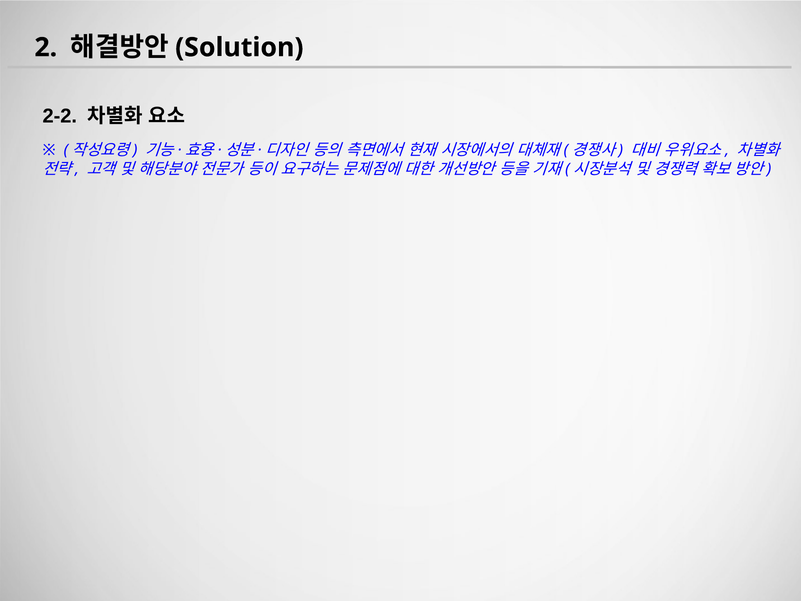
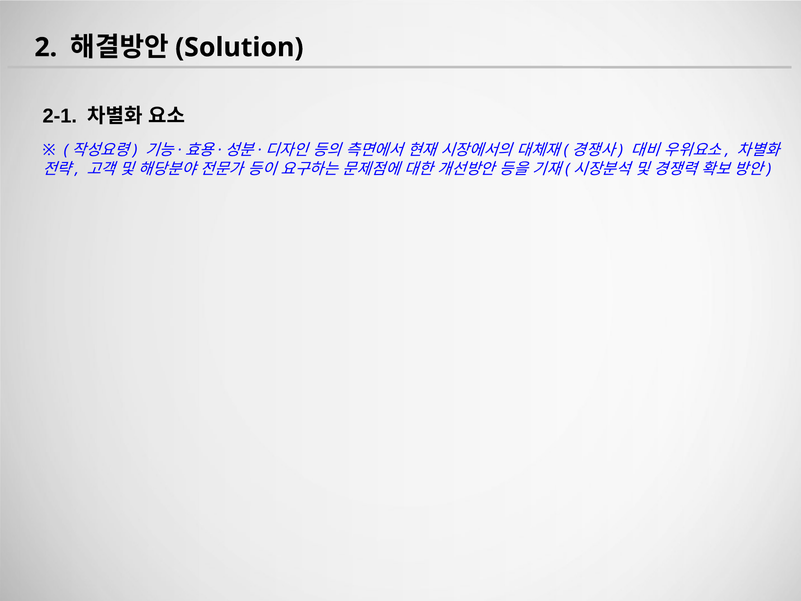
2-2: 2-2 -> 2-1
